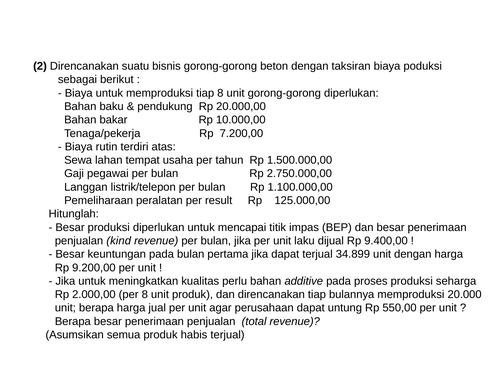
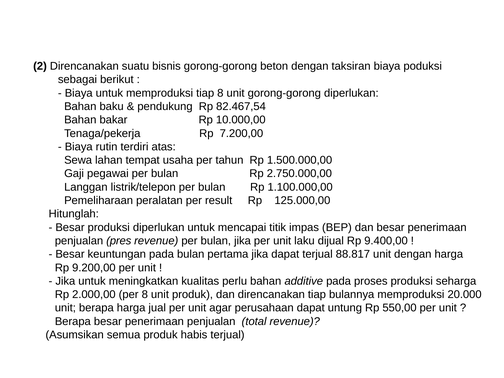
20.000,00: 20.000,00 -> 82.467,54
kind: kind -> pres
34.899: 34.899 -> 88.817
